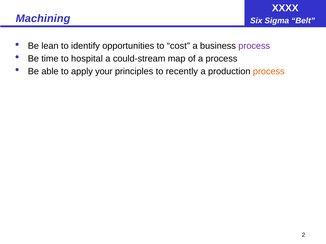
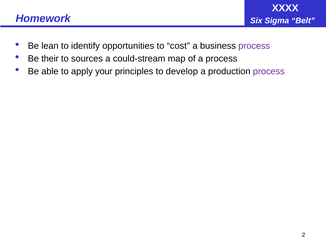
Machining: Machining -> Homework
time: time -> their
hospital: hospital -> sources
recently: recently -> develop
process at (269, 71) colour: orange -> purple
